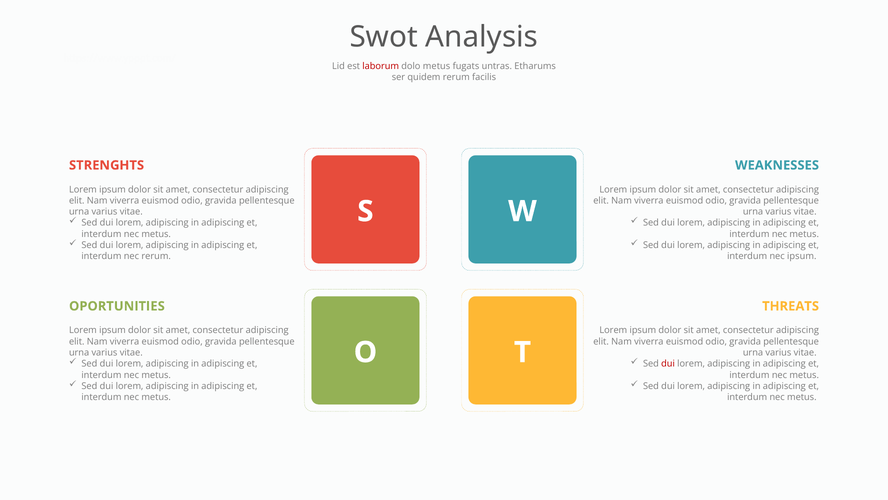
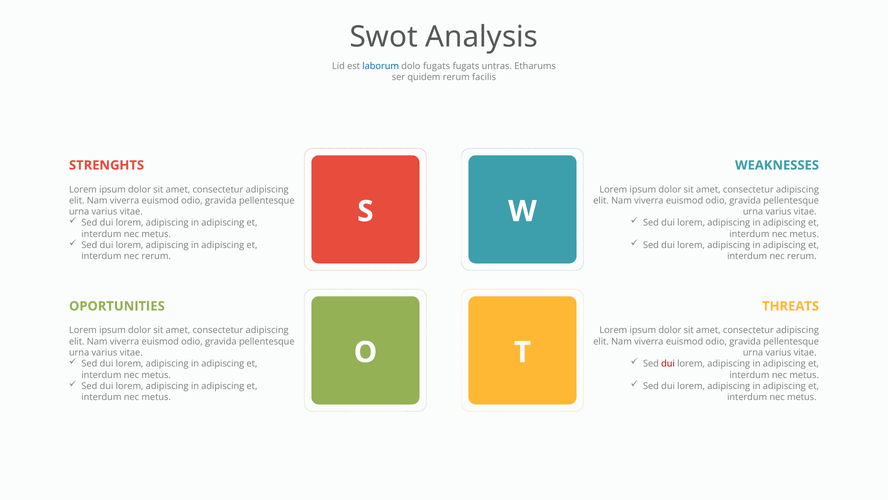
laborum colour: red -> blue
dolo metus: metus -> fugats
ipsum at (802, 256): ipsum -> rerum
